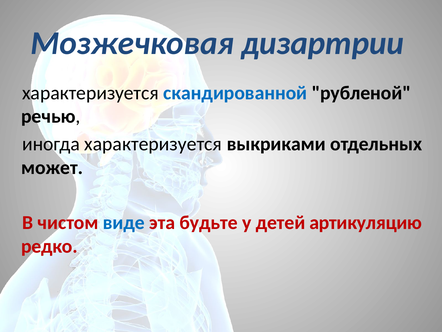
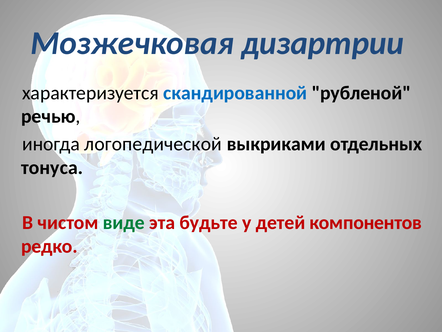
иногда характеризуется: характеризуется -> логопедической
может: может -> тонуса
виде colour: blue -> green
артикуляцию: артикуляцию -> компонентов
